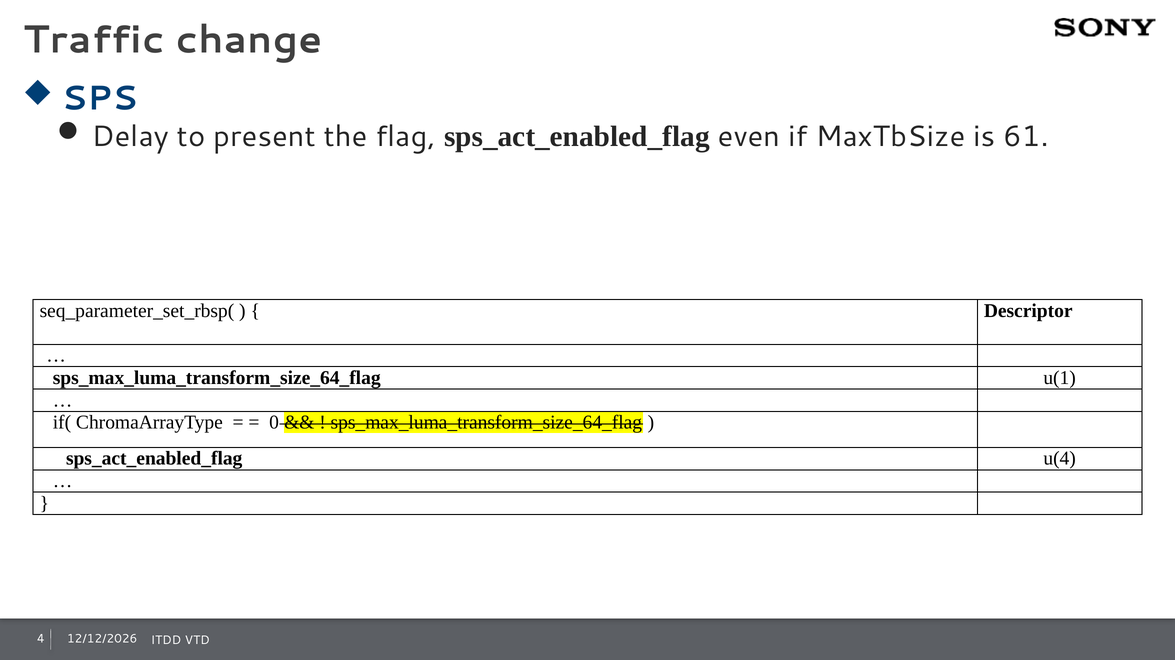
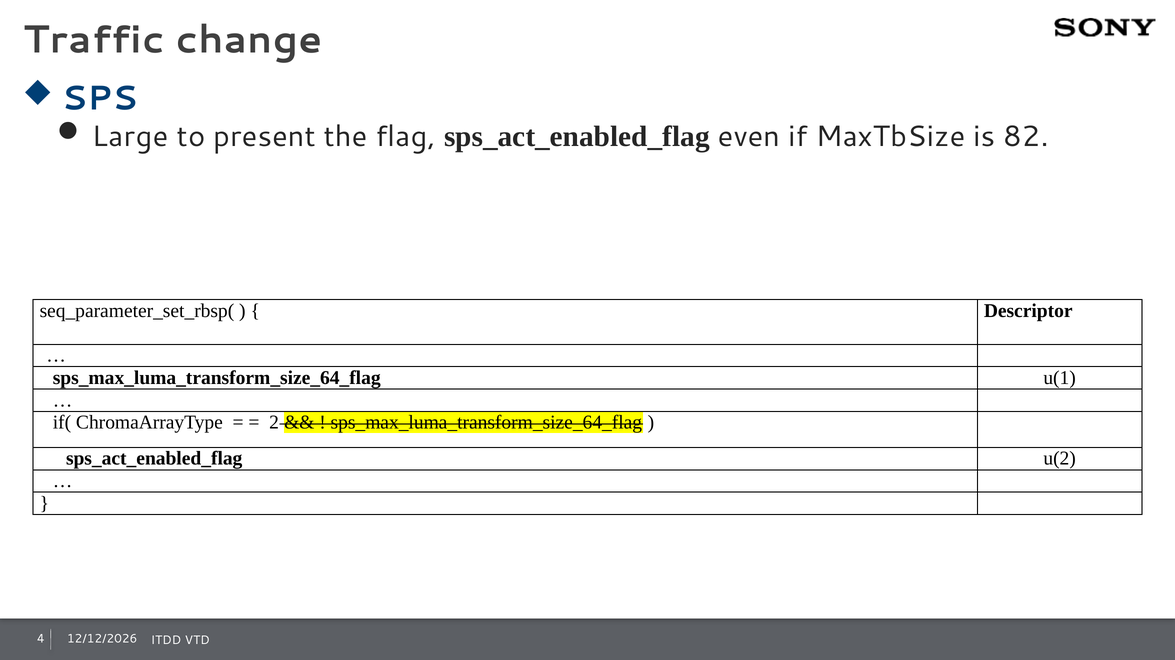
Delay: Delay -> Large
61: 61 -> 82
0: 0 -> 2
u(4: u(4 -> u(2
